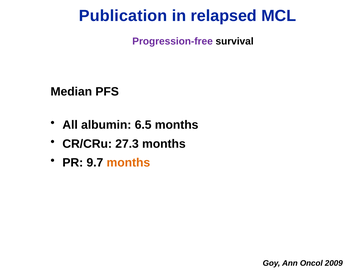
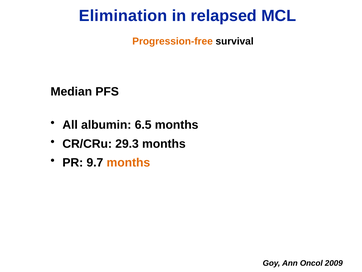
Publication: Publication -> Elimination
Progression-free colour: purple -> orange
27.3: 27.3 -> 29.3
